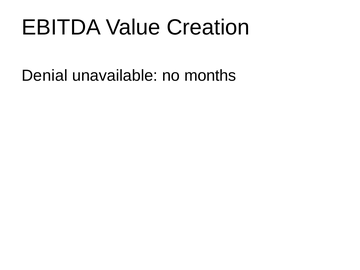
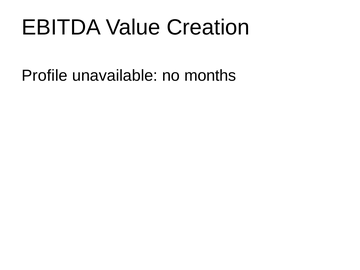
Denial: Denial -> Profile
